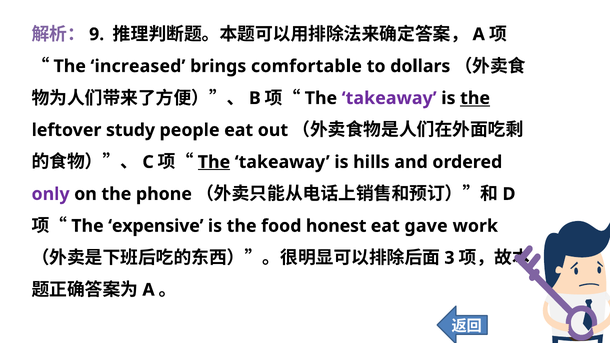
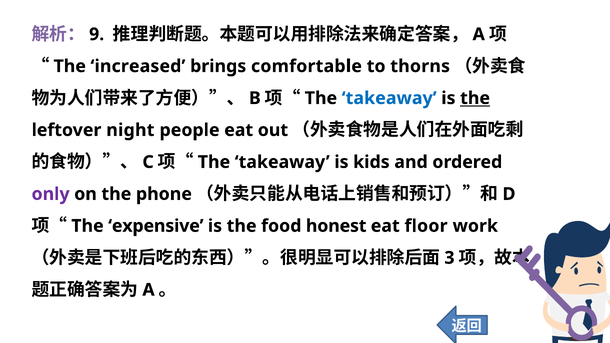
dollars: dollars -> thorns
takeaway at (389, 98) colour: purple -> blue
study: study -> night
The at (214, 162) underline: present -> none
hills: hills -> kids
gave: gave -> floor
